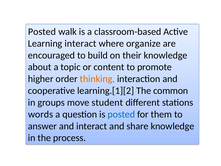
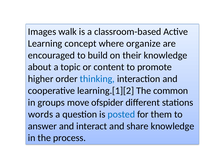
Posted at (42, 32): Posted -> Images
Learning interact: interact -> concept
thinking colour: orange -> blue
student: student -> ofspider
